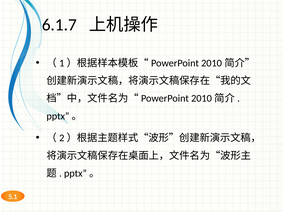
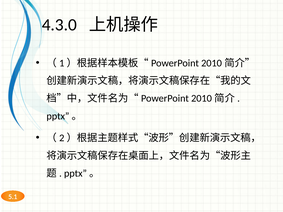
6.1.7: 6.1.7 -> 4.3.0
